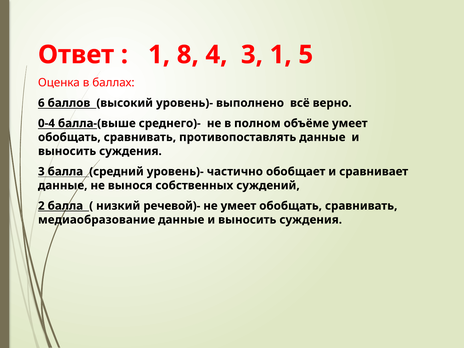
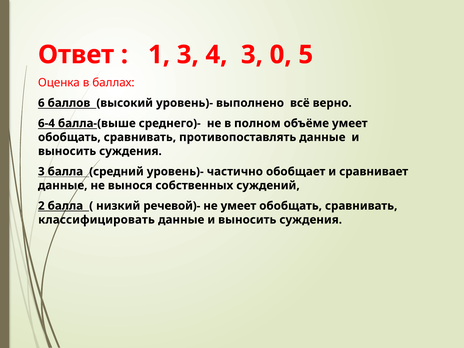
1 8: 8 -> 3
3 1: 1 -> 0
0-4: 0-4 -> 6-4
медиаобразование: медиаобразование -> классифицировать
